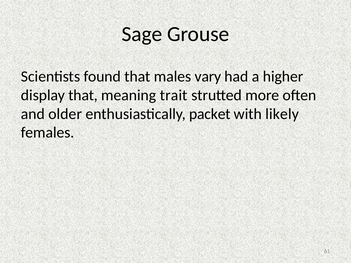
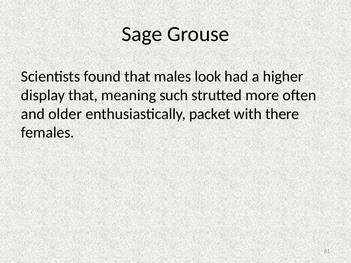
vary: vary -> look
trait: trait -> such
likely: likely -> there
